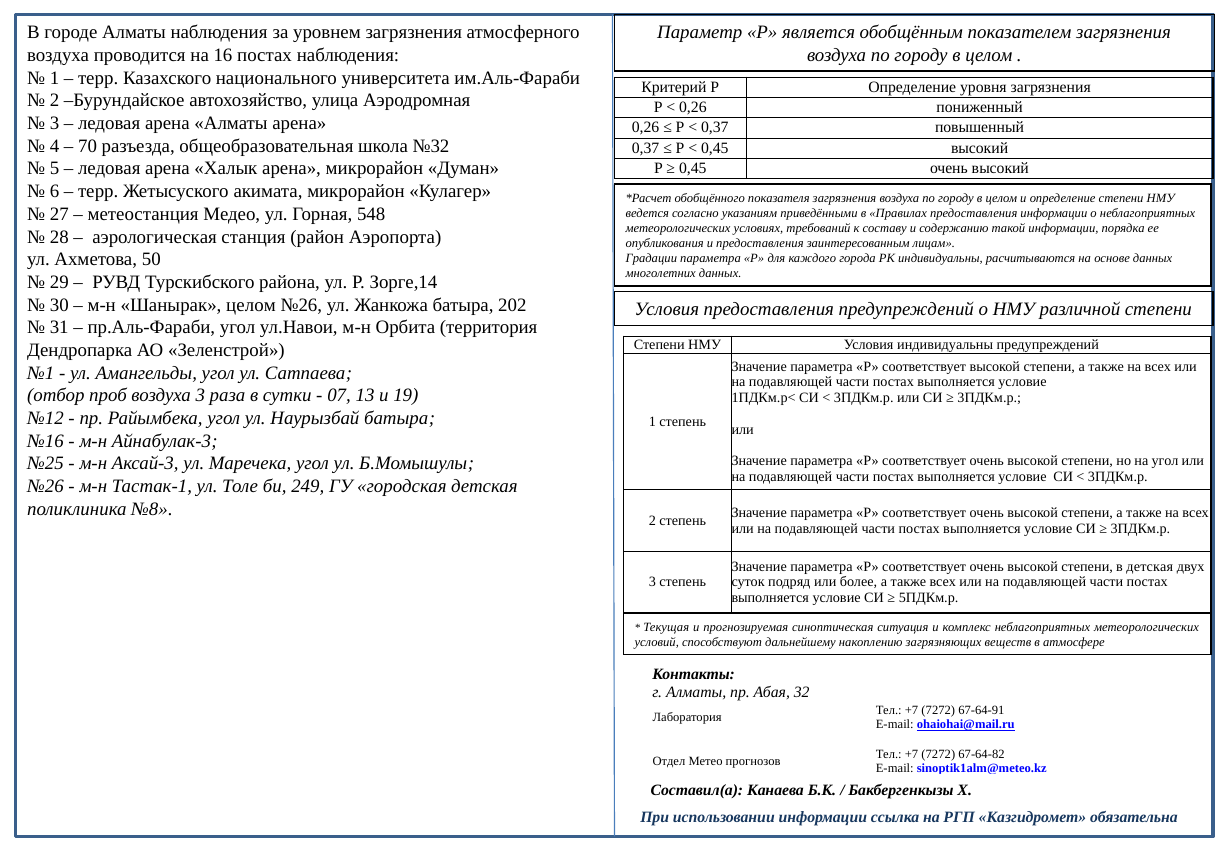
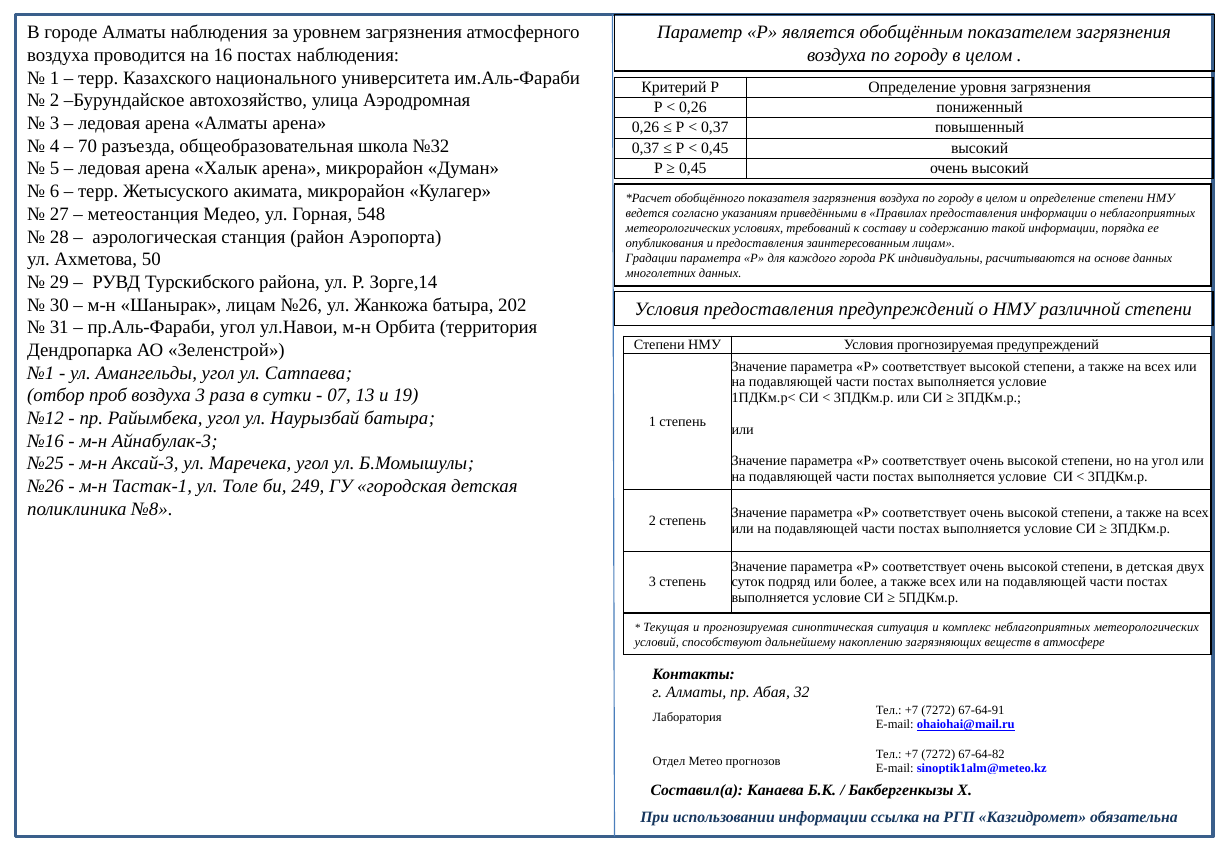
Шанырак целом: целом -> лицам
Условия индивидуальны: индивидуальны -> прогнозируемая
